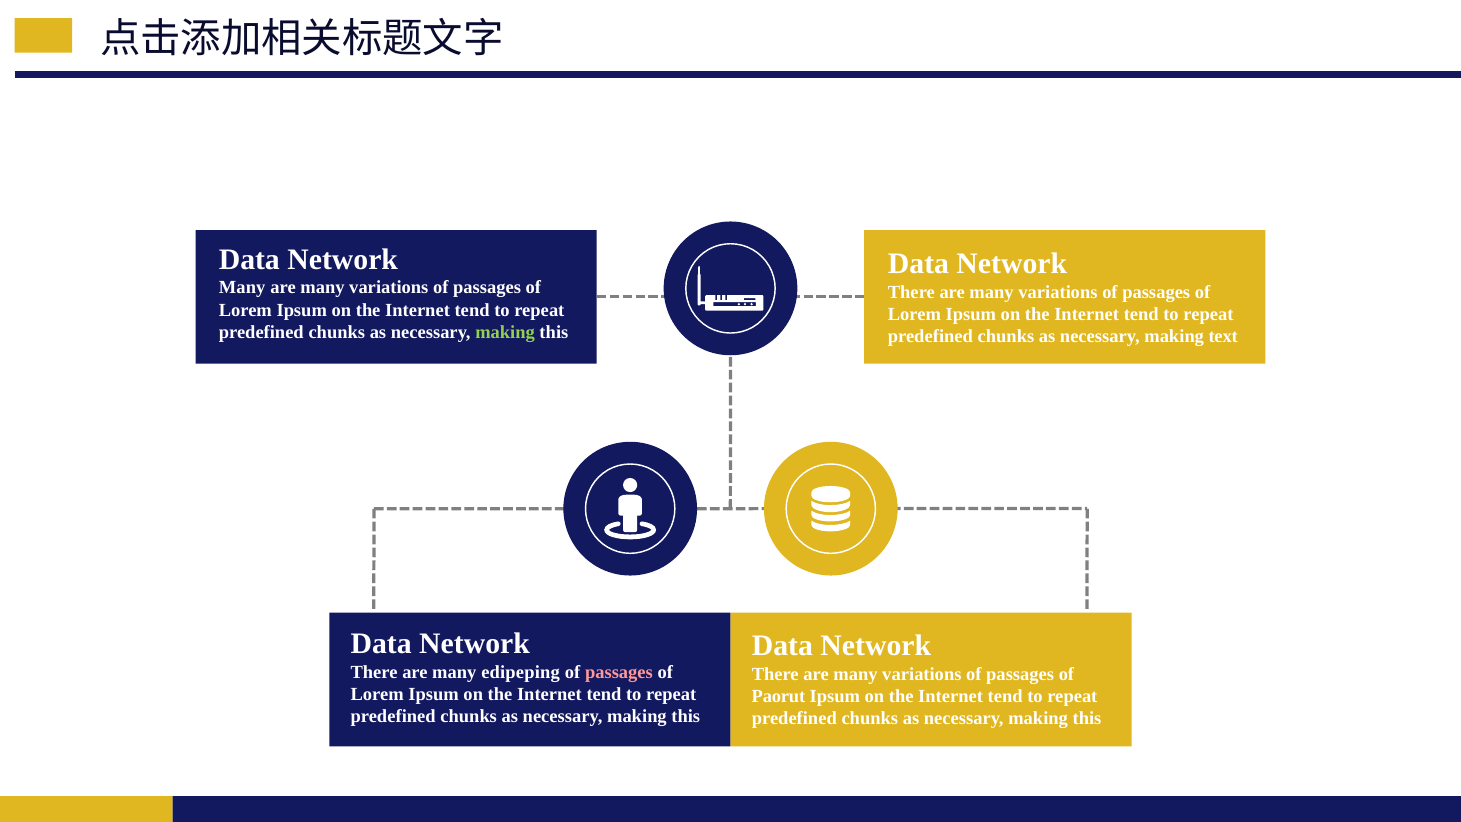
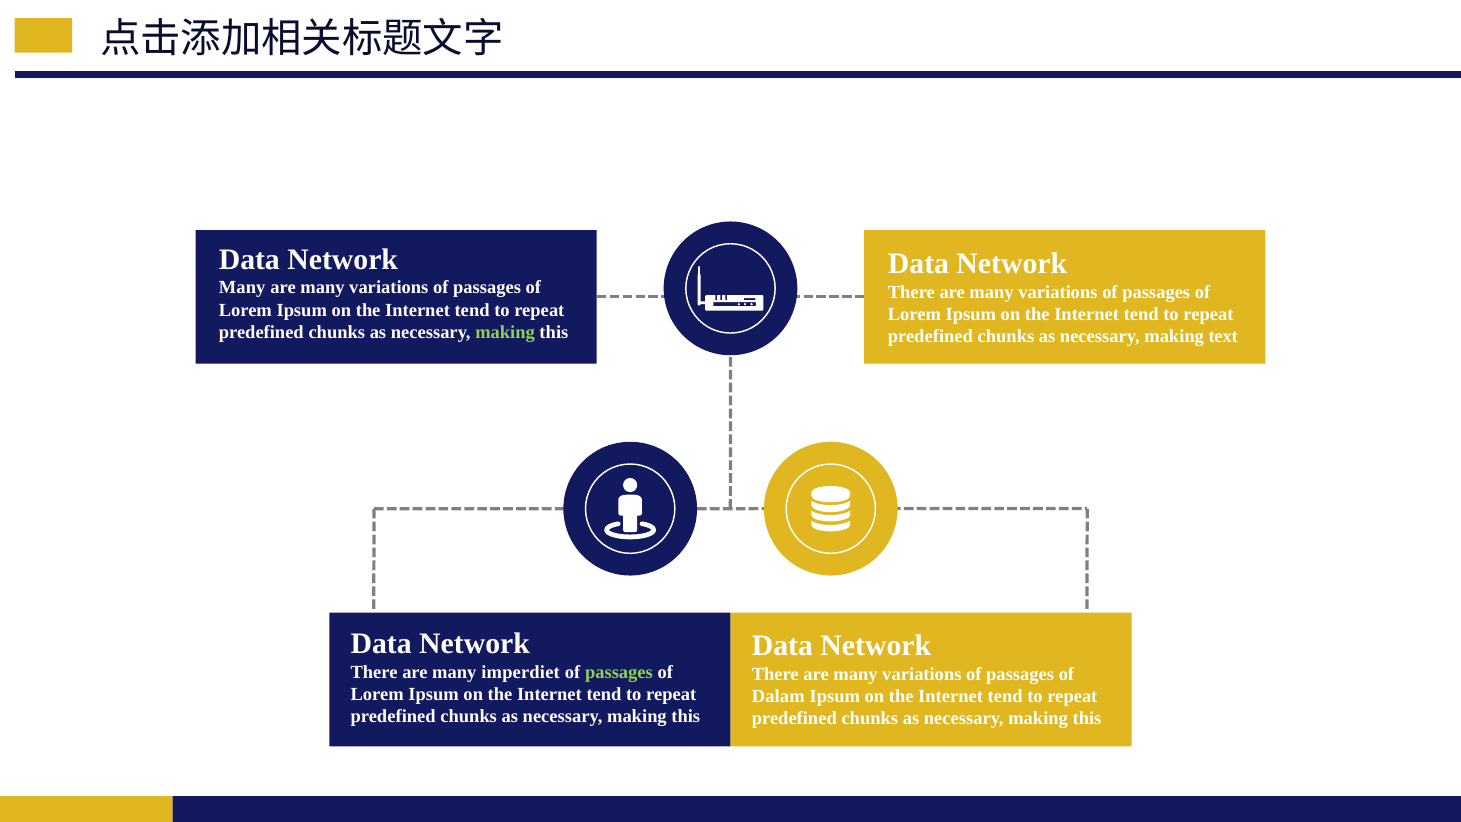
edipeping: edipeping -> imperdiet
passages at (619, 672) colour: pink -> light green
Paorut: Paorut -> Dalam
